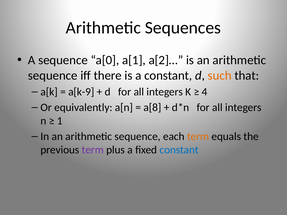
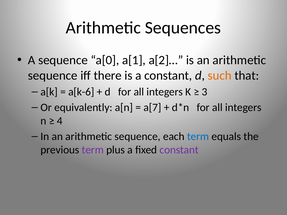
a[k-9: a[k-9 -> a[k-6
4: 4 -> 3
a[8: a[8 -> a[7
1: 1 -> 4
term at (198, 137) colour: orange -> blue
constant at (179, 150) colour: blue -> purple
